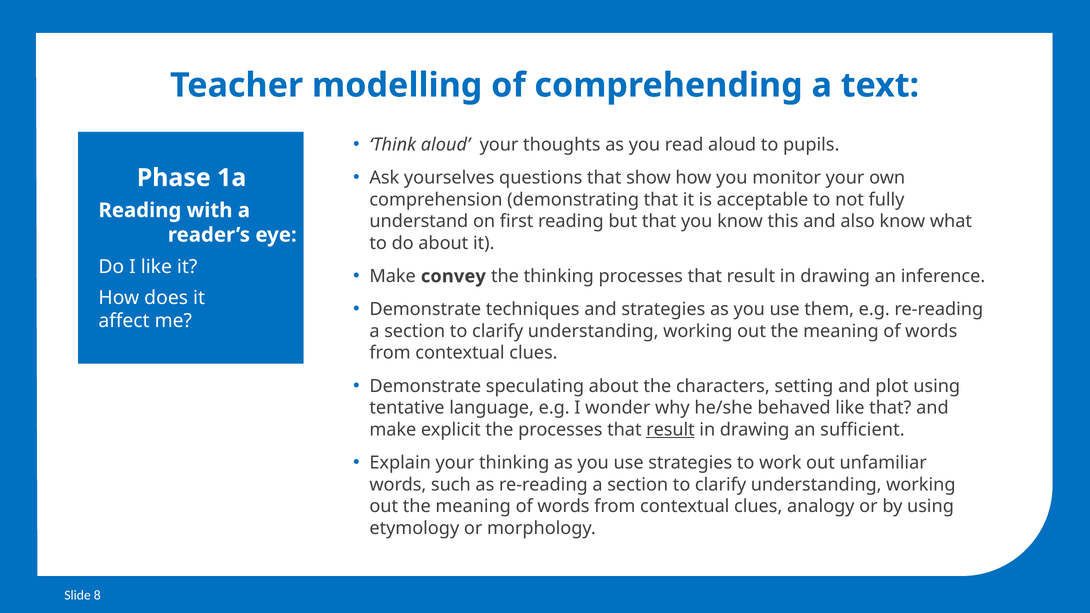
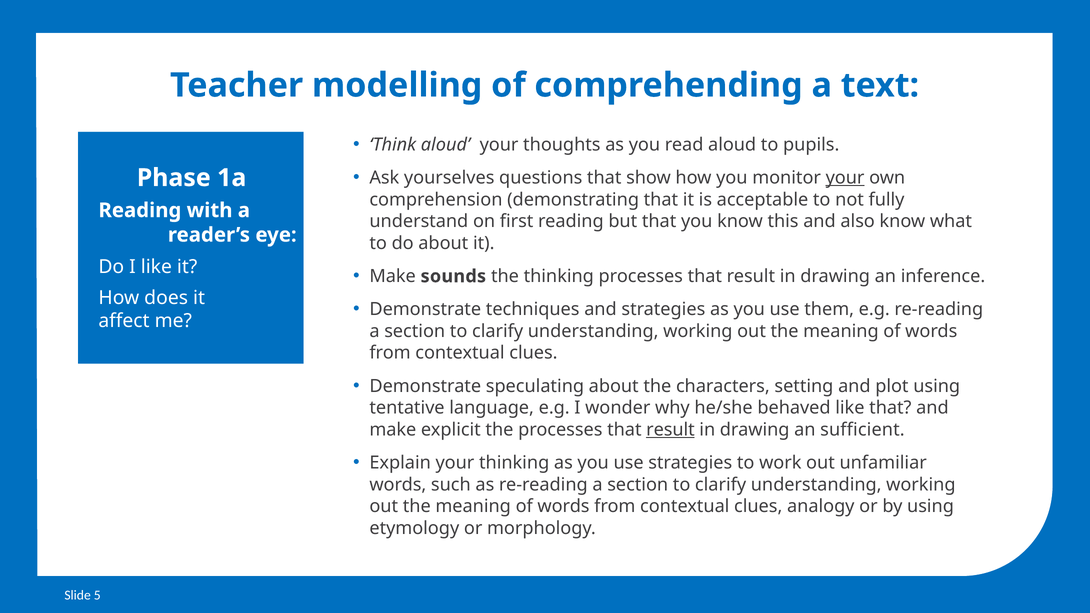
your at (845, 178) underline: none -> present
convey: convey -> sounds
8: 8 -> 5
